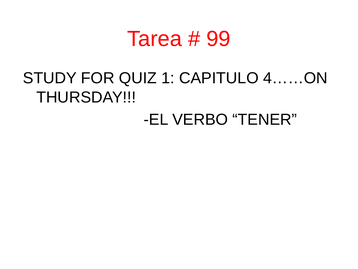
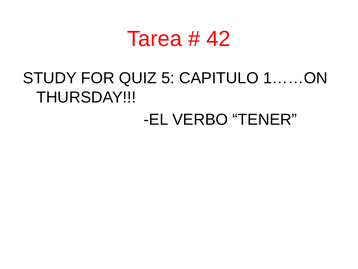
99: 99 -> 42
1: 1 -> 5
4……ON: 4……ON -> 1……ON
